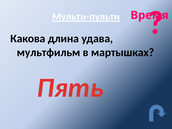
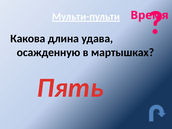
мультфильм: мультфильм -> осажденную
